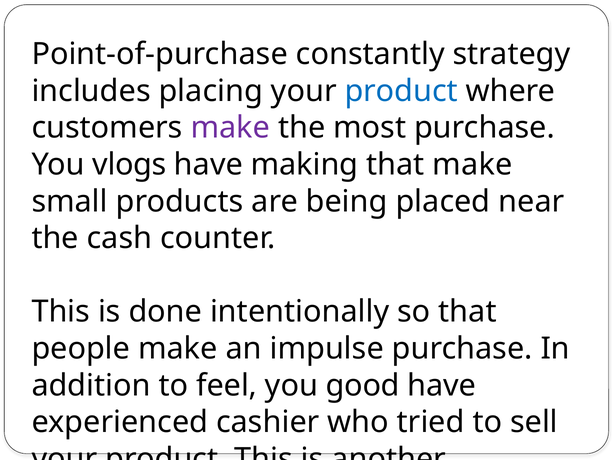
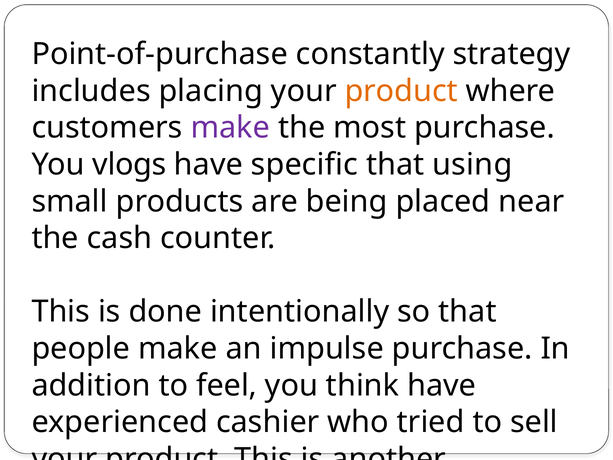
product at (401, 91) colour: blue -> orange
making: making -> specific
that make: make -> using
good: good -> think
